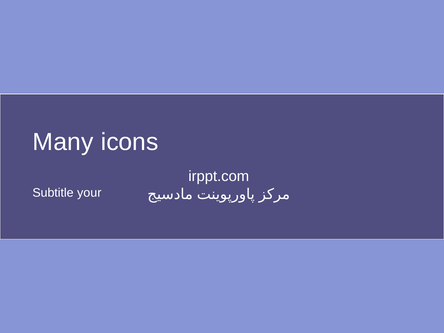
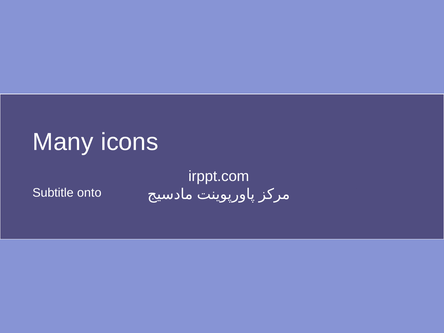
your: your -> onto
